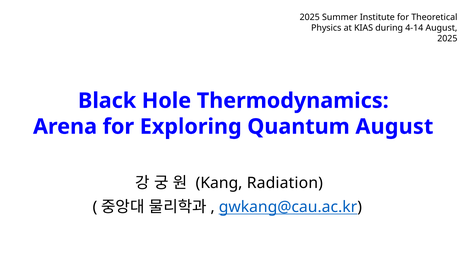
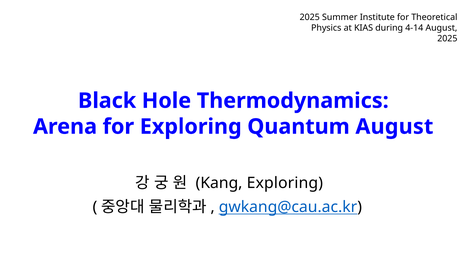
Kang Radiation: Radiation -> Exploring
